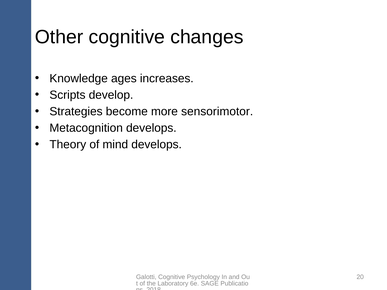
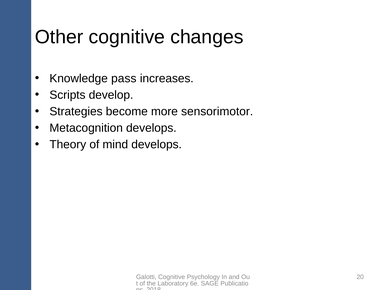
ages: ages -> pass
